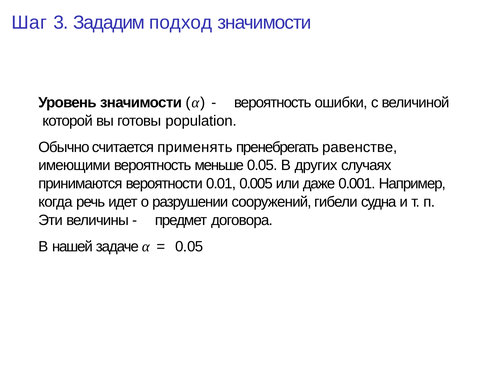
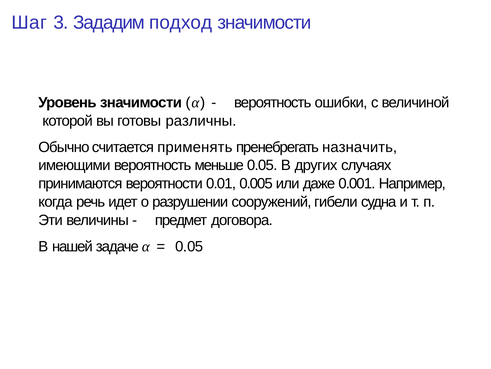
population: population -> различны
равенстве: равенстве -> назначить
